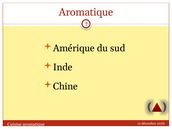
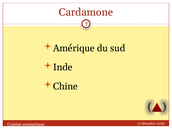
Aromatique at (86, 12): Aromatique -> Cardamone
